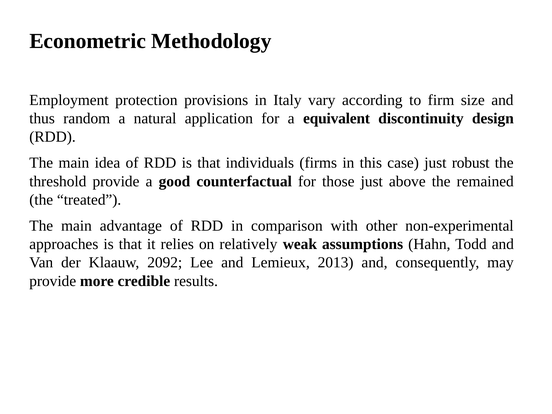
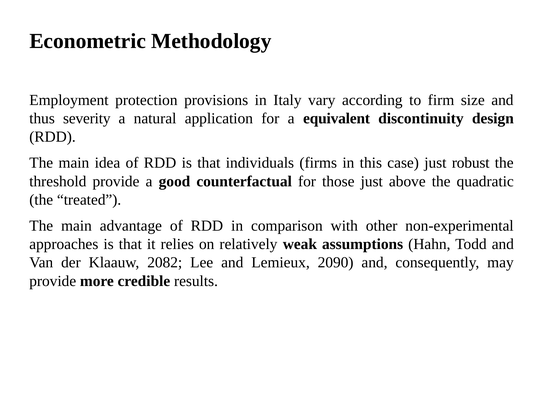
random: random -> severity
remained: remained -> quadratic
2092: 2092 -> 2082
2013: 2013 -> 2090
